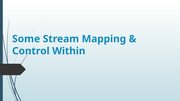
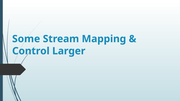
Within: Within -> Larger
